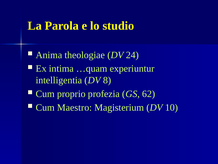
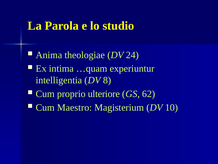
profezia: profezia -> ulteriore
